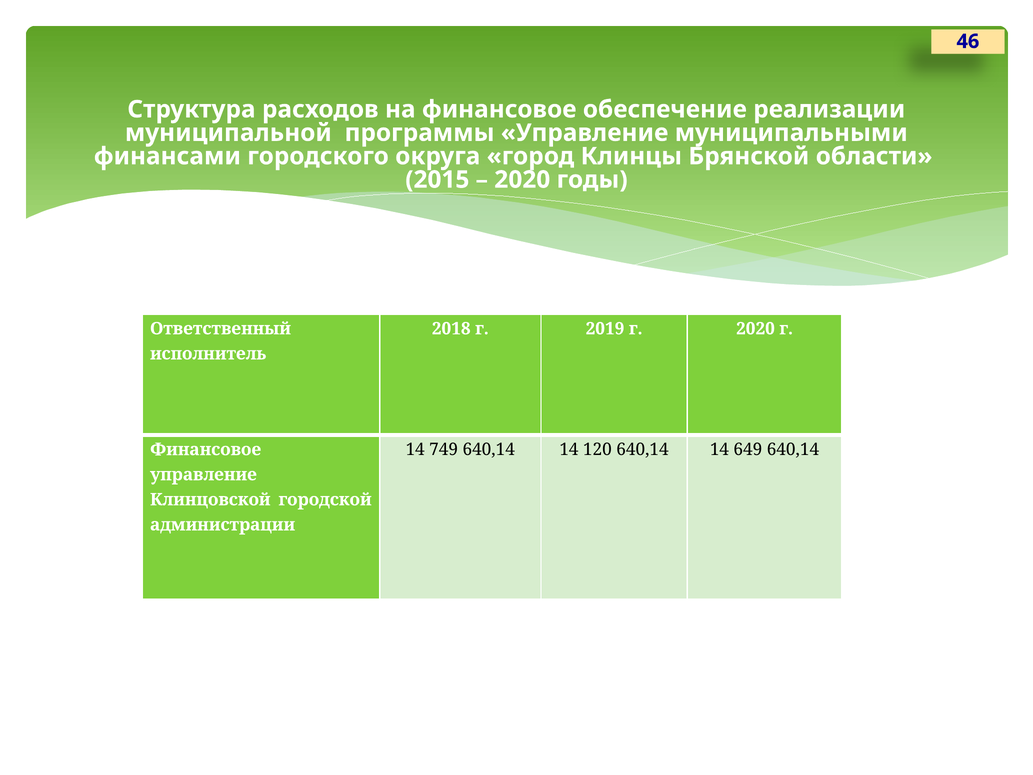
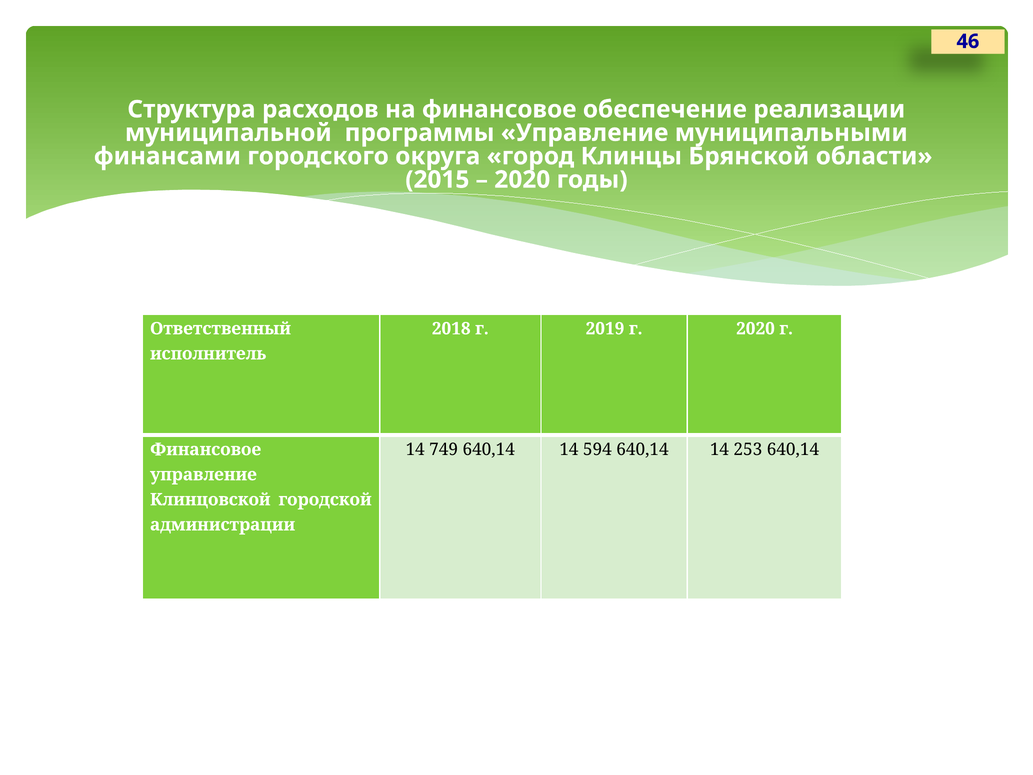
120: 120 -> 594
649: 649 -> 253
